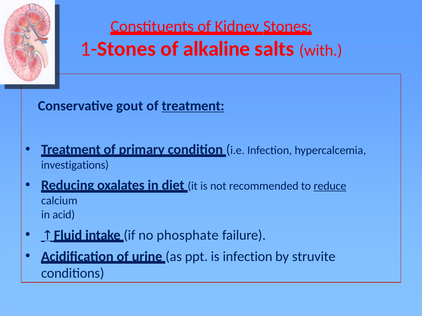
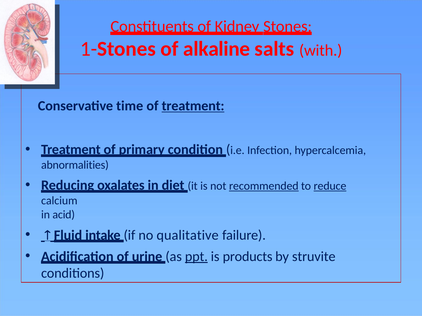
gout: gout -> time
investigations: investigations -> abnormalities
recommended underline: none -> present
phosphate: phosphate -> qualitative
ppt underline: none -> present
is infection: infection -> products
